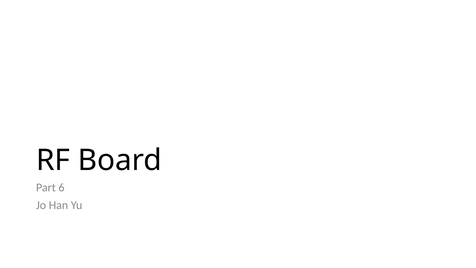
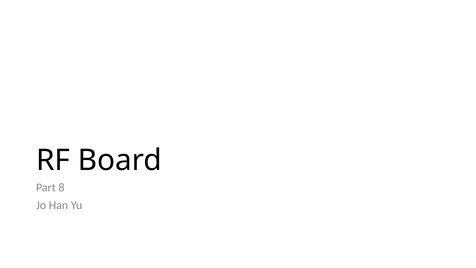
6: 6 -> 8
